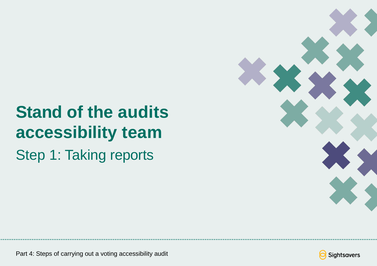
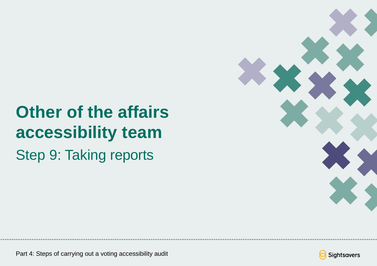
Stand: Stand -> Other
audits: audits -> affairs
1: 1 -> 9
